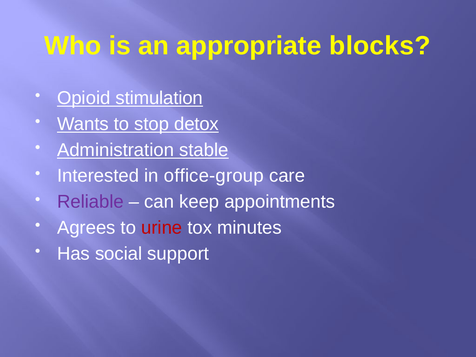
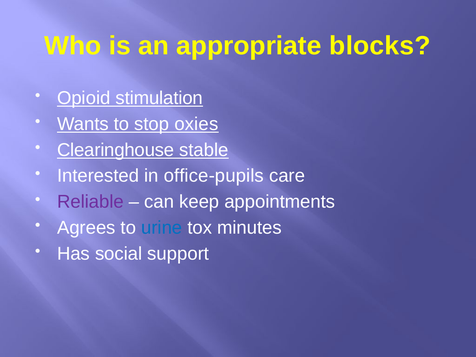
detox: detox -> oxies
Administration: Administration -> Clearinghouse
office-group: office-group -> office-pupils
urine colour: red -> blue
